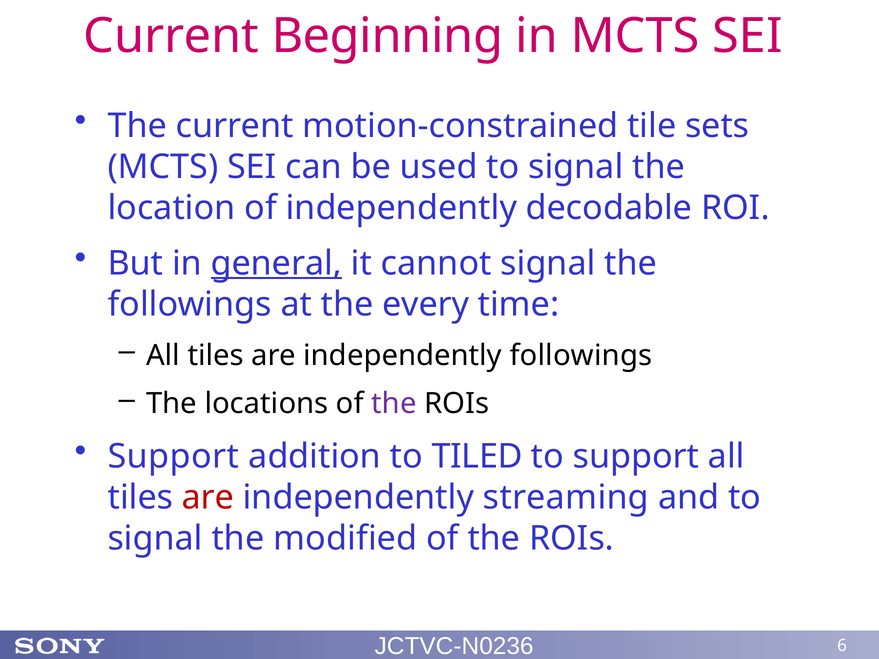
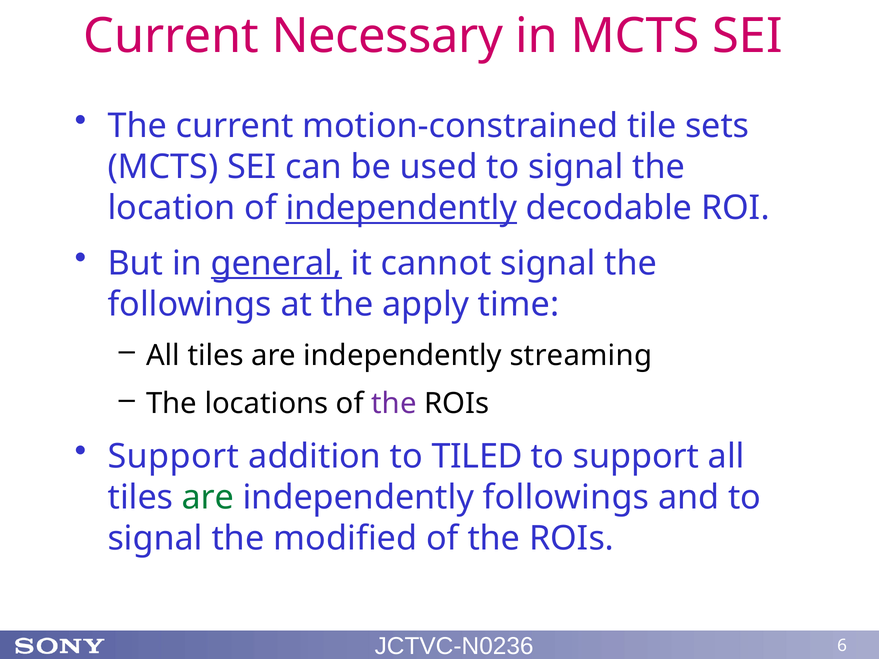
Beginning: Beginning -> Necessary
independently at (401, 208) underline: none -> present
every: every -> apply
independently followings: followings -> streaming
are at (208, 498) colour: red -> green
independently streaming: streaming -> followings
